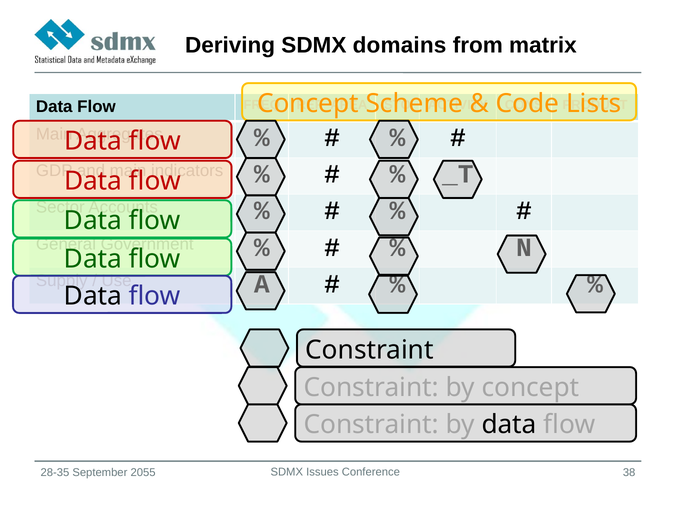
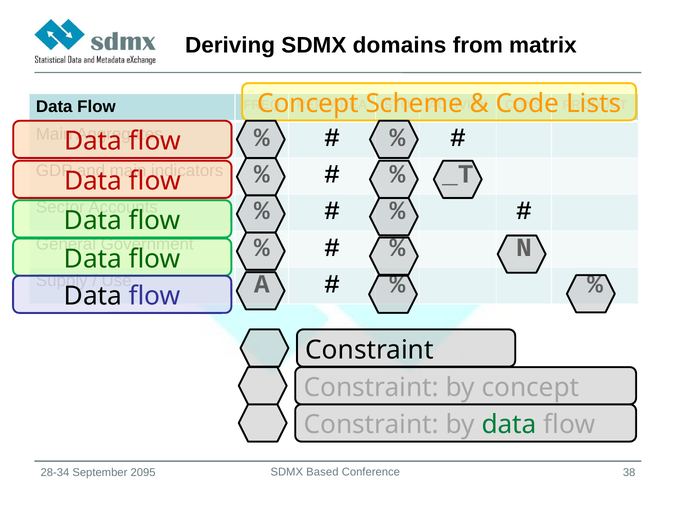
data at (509, 425) colour: black -> green
28-35: 28-35 -> 28-34
2055: 2055 -> 2095
Issues: Issues -> Based
